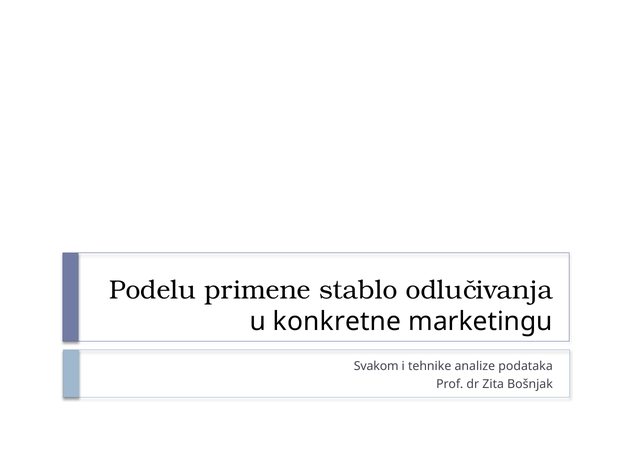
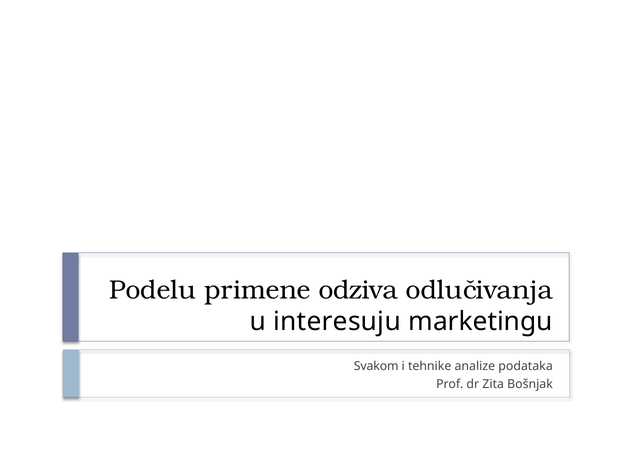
stablo: stablo -> odziva
konkretne: konkretne -> interesuju
